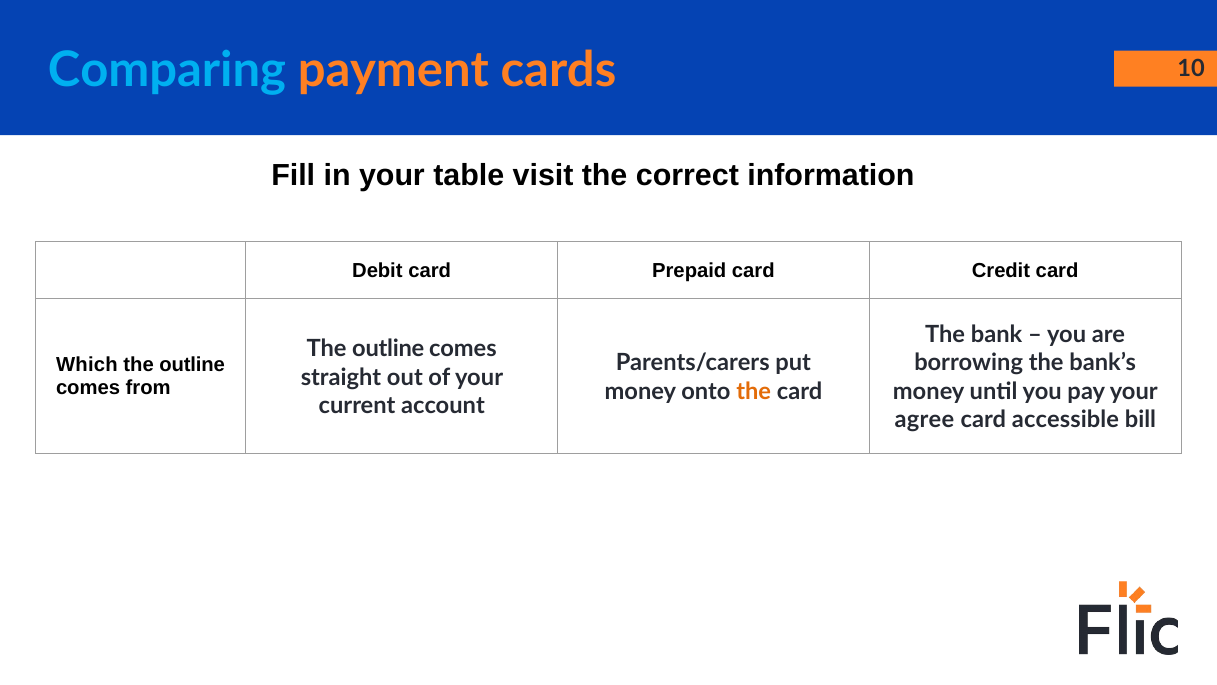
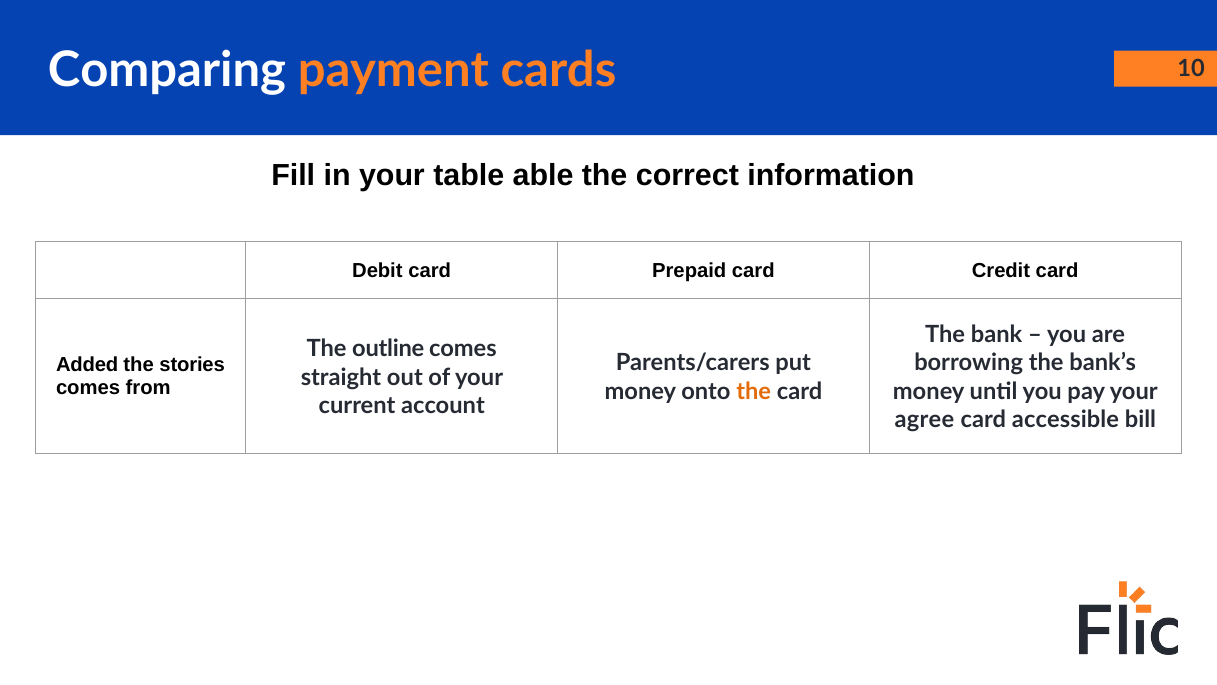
Comparing colour: light blue -> white
visit: visit -> able
Which: Which -> Added
outline at (192, 365): outline -> stories
